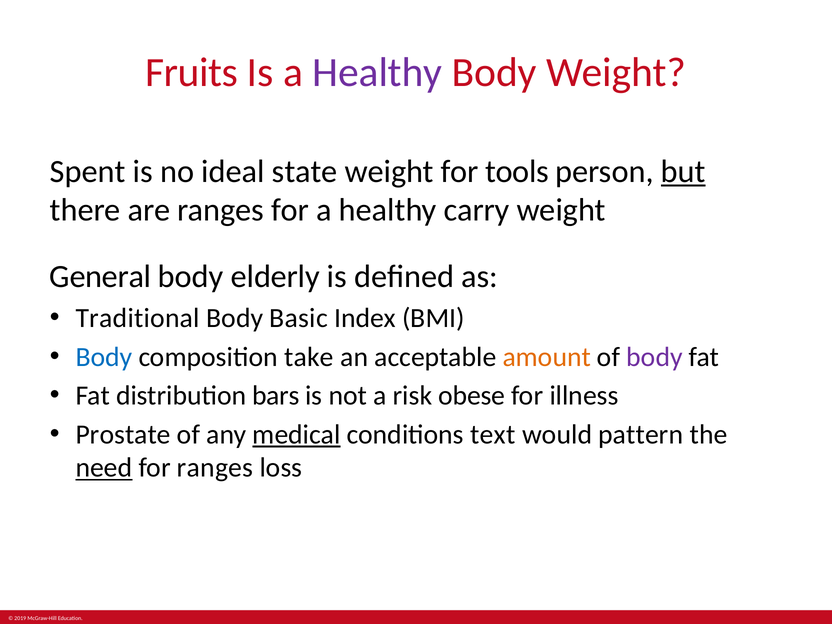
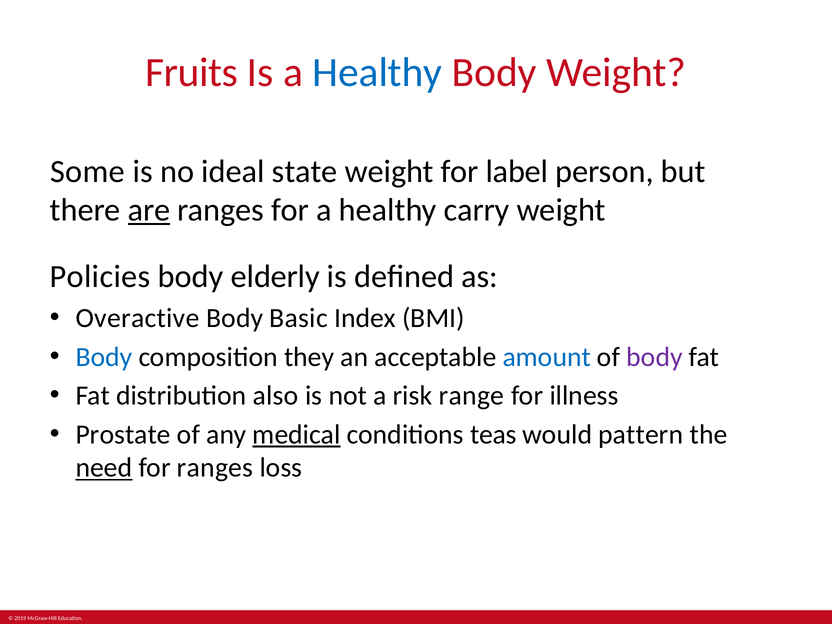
Healthy at (377, 72) colour: purple -> blue
Spent: Spent -> Some
tools: tools -> label
but underline: present -> none
are underline: none -> present
General: General -> Policies
Traditional: Traditional -> Overactive
take: take -> they
amount colour: orange -> blue
bars: bars -> also
obese: obese -> range
text: text -> teas
